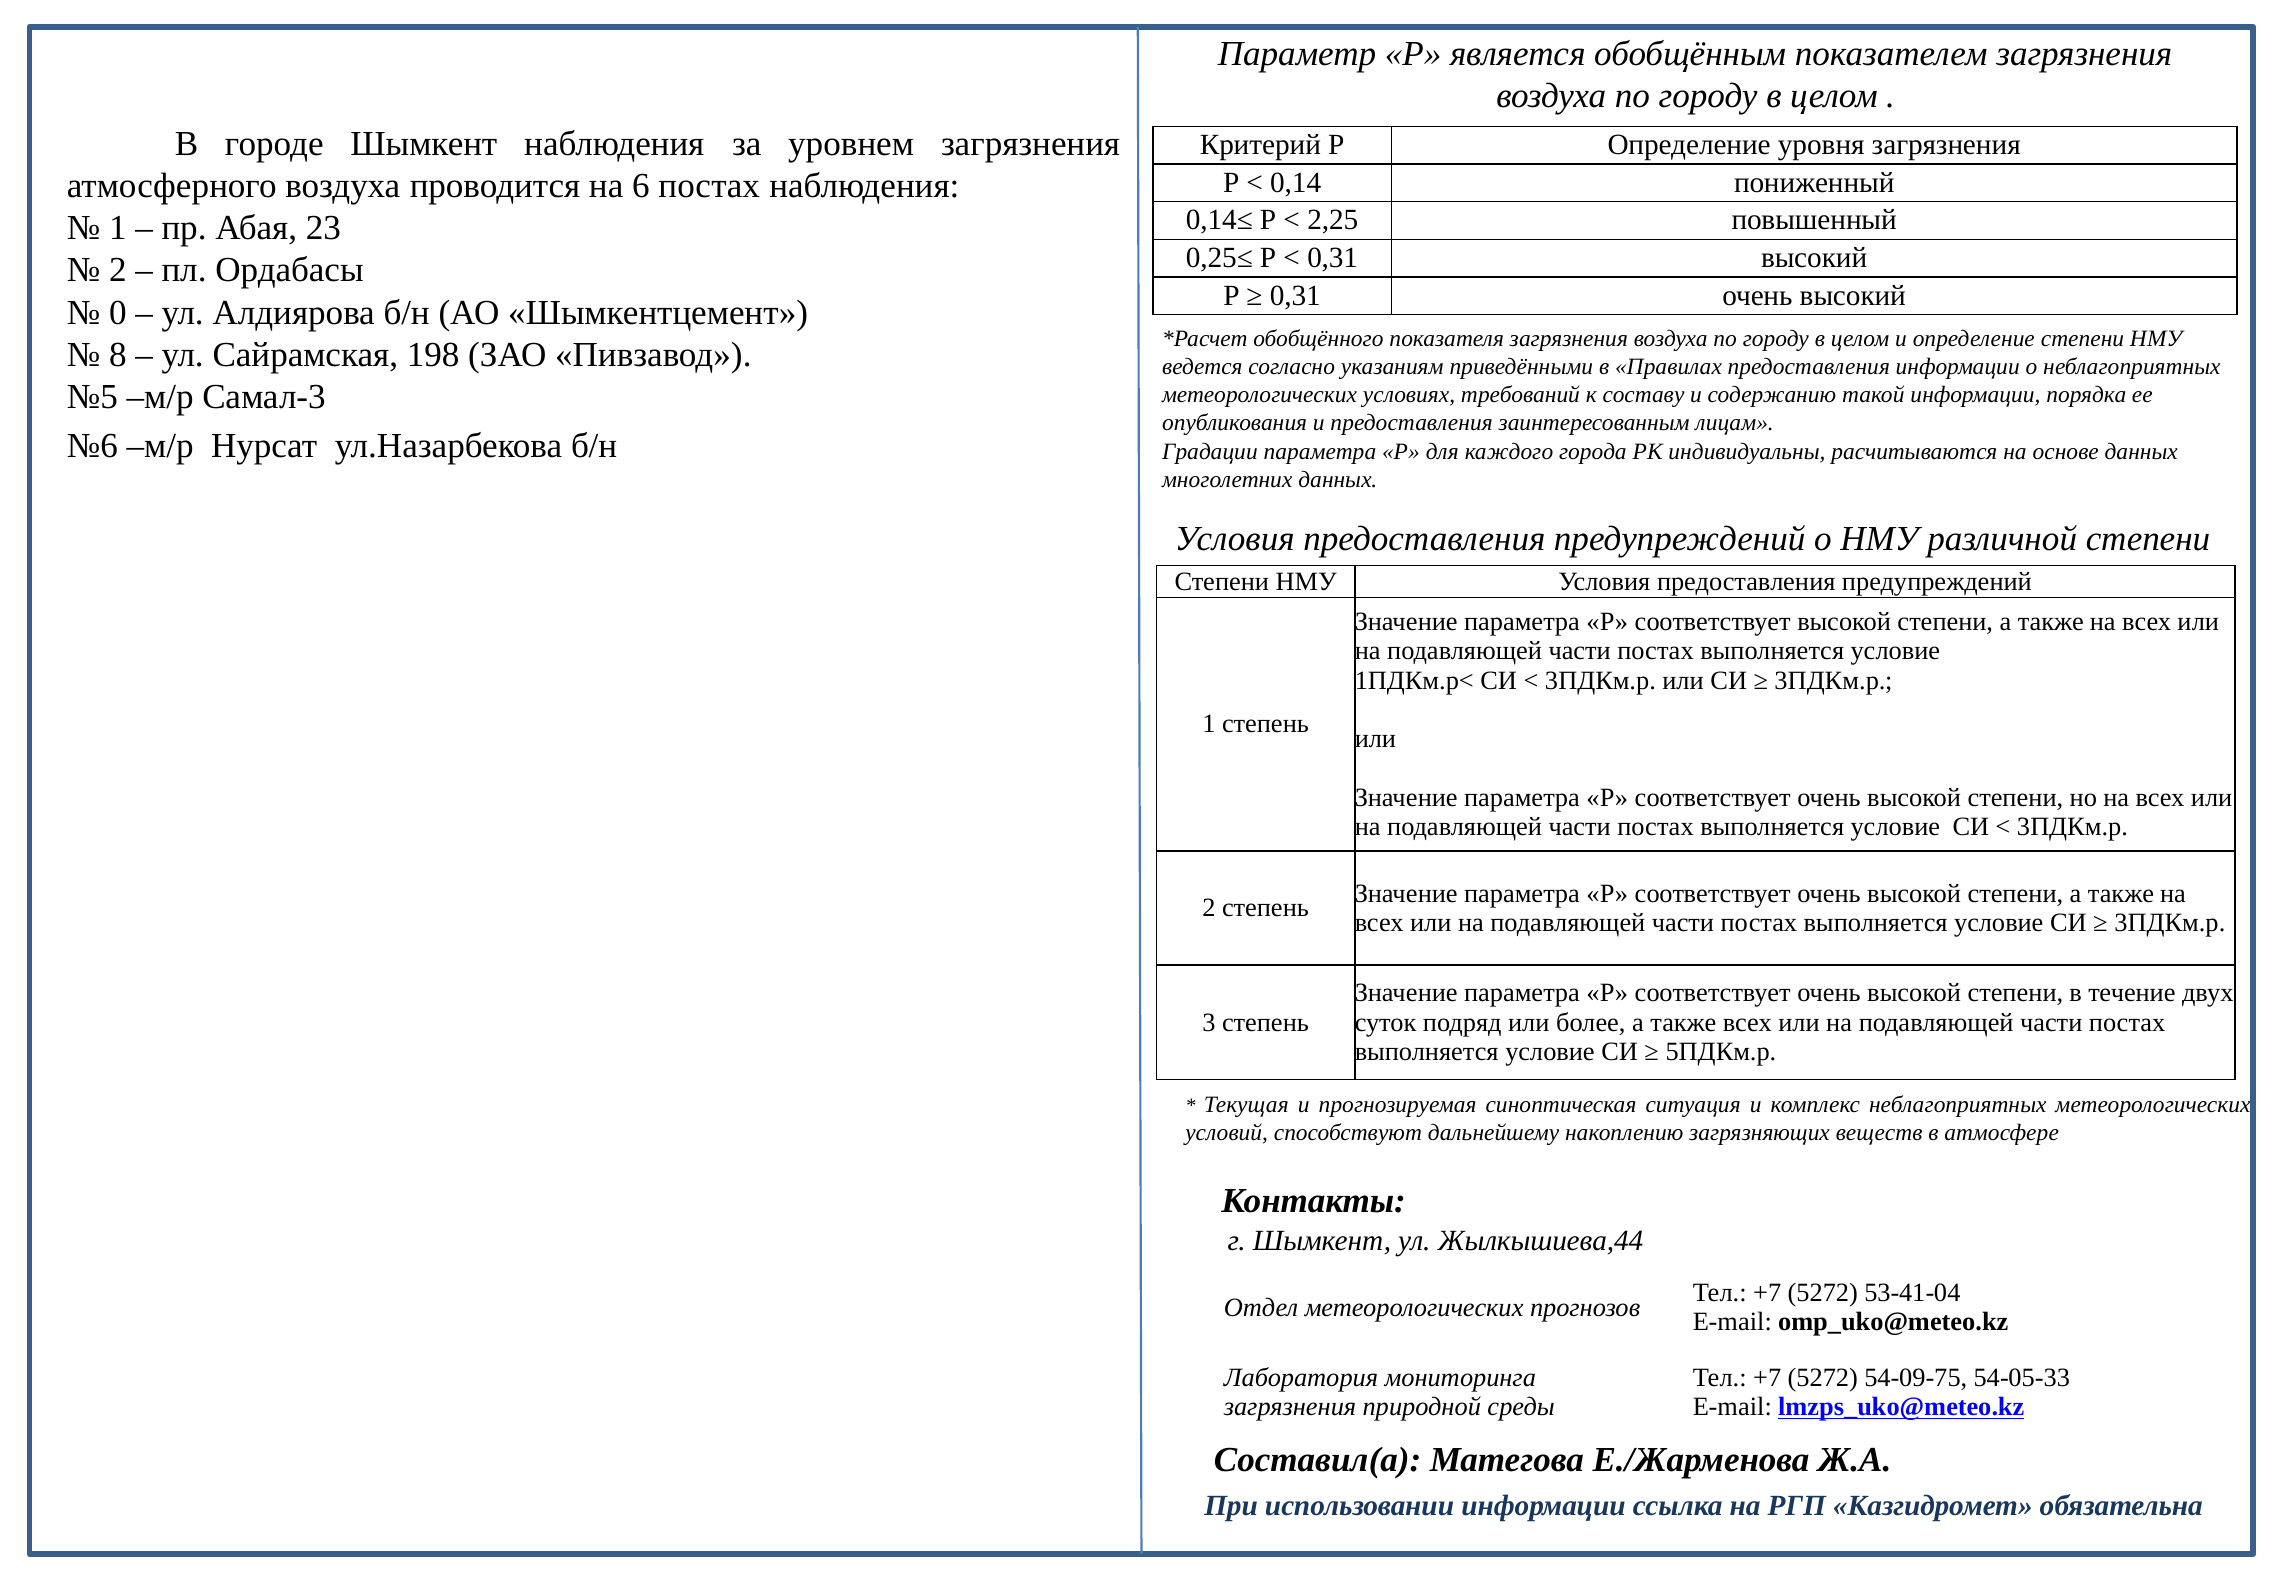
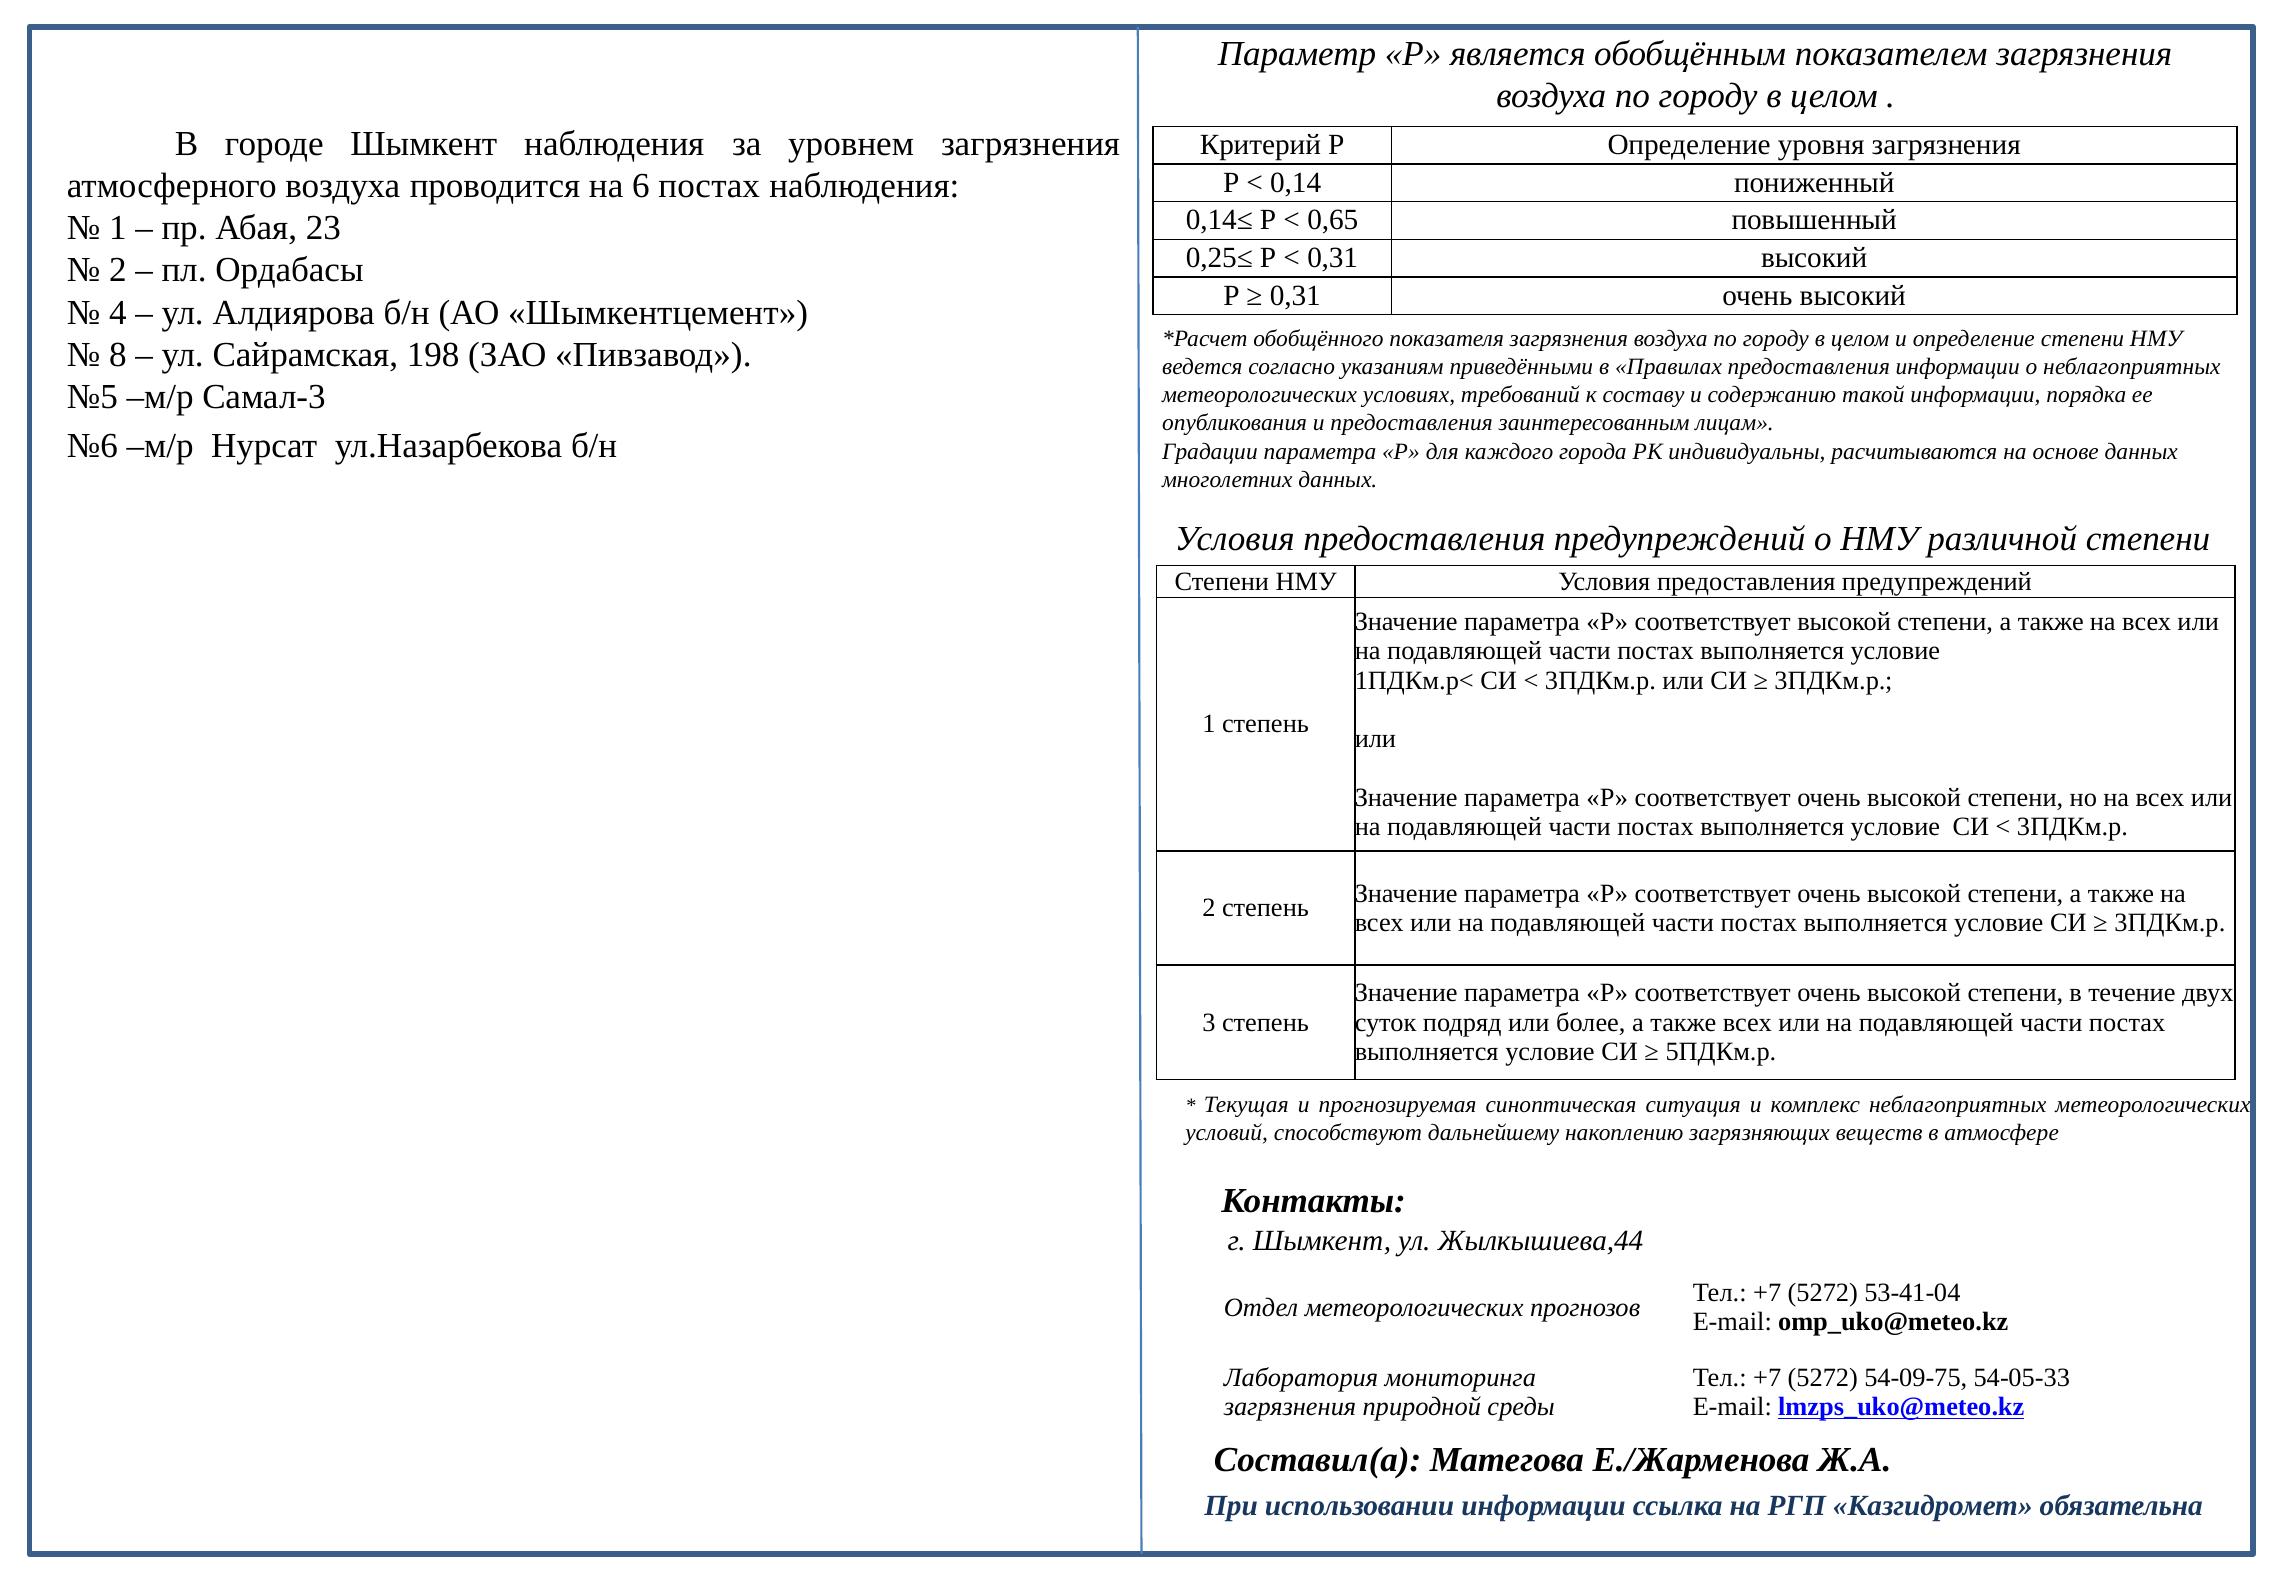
2,25: 2,25 -> 0,65
0: 0 -> 4
